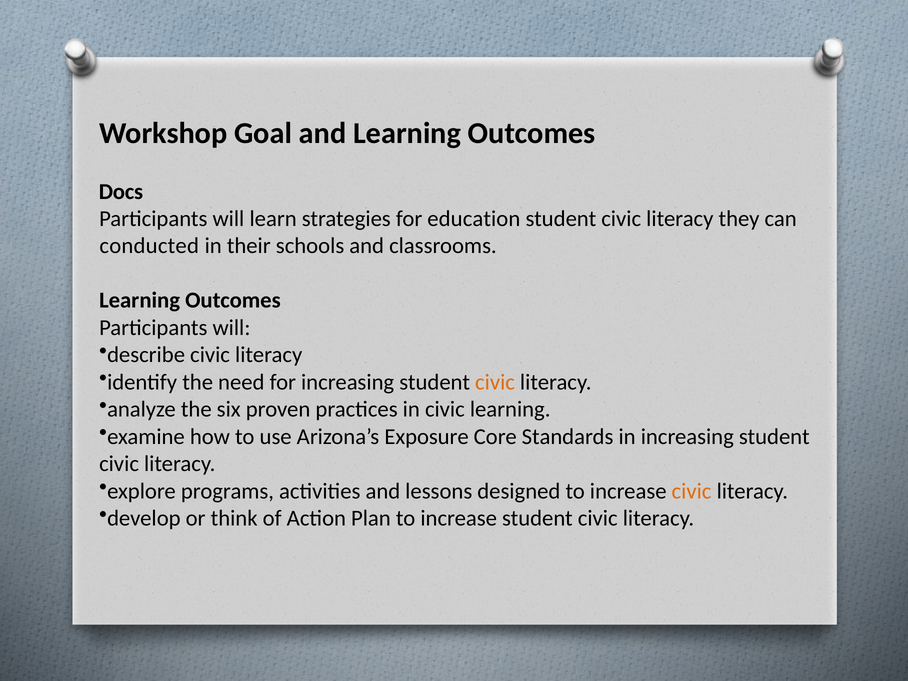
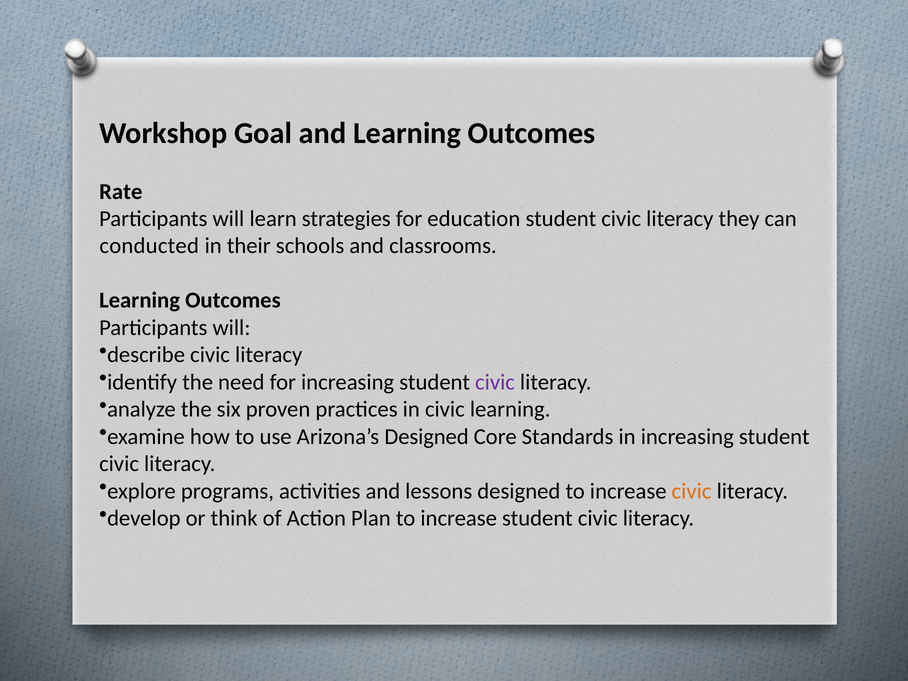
Docs: Docs -> Rate
civic at (495, 382) colour: orange -> purple
Arizona’s Exposure: Exposure -> Designed
